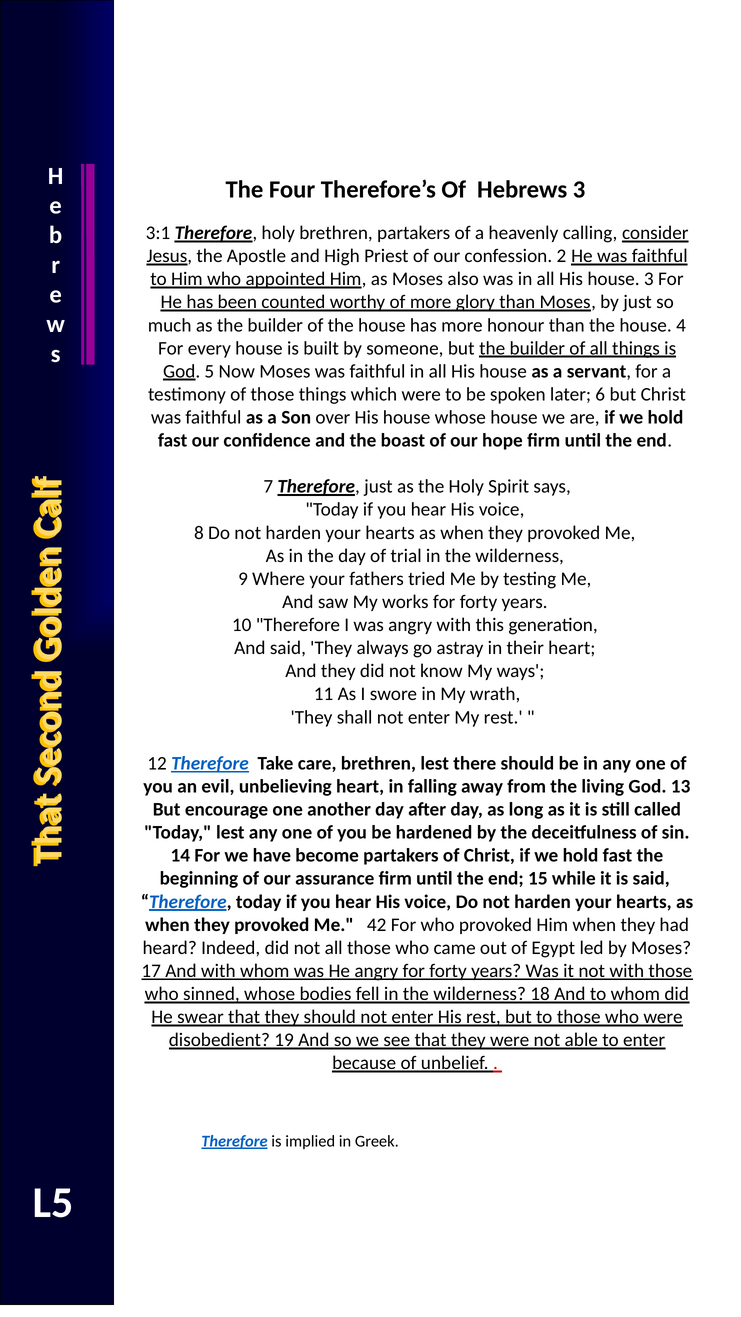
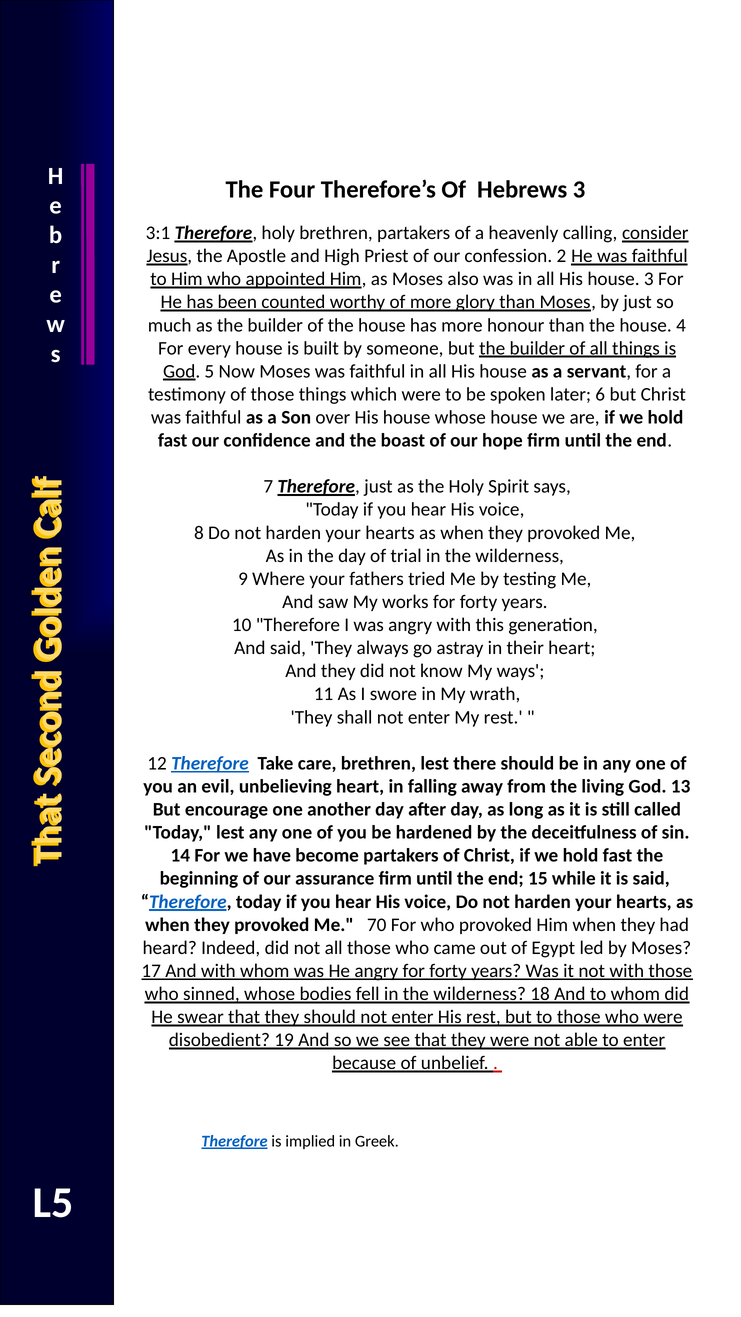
42: 42 -> 70
